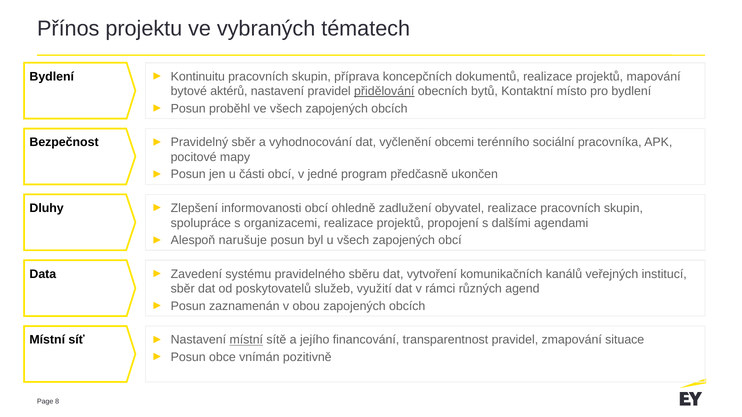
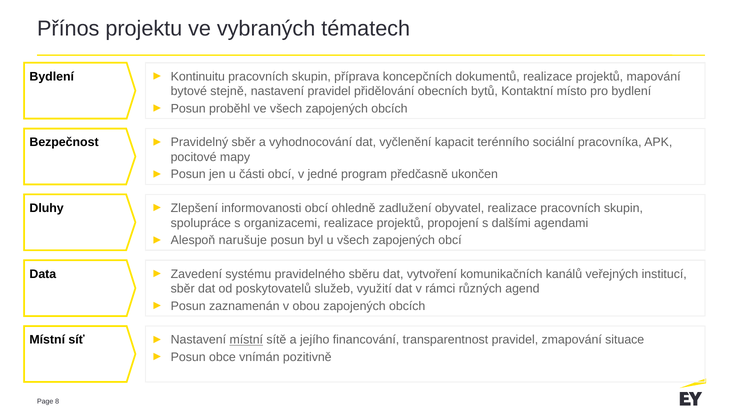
aktérů: aktérů -> stejně
přidělování underline: present -> none
obcemi: obcemi -> kapacit
